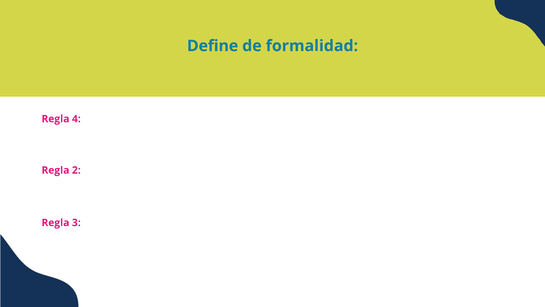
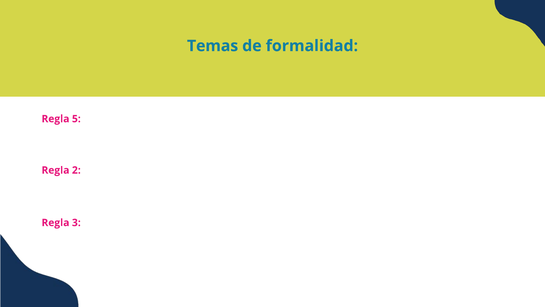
Define: Define -> Temas
4: 4 -> 5
